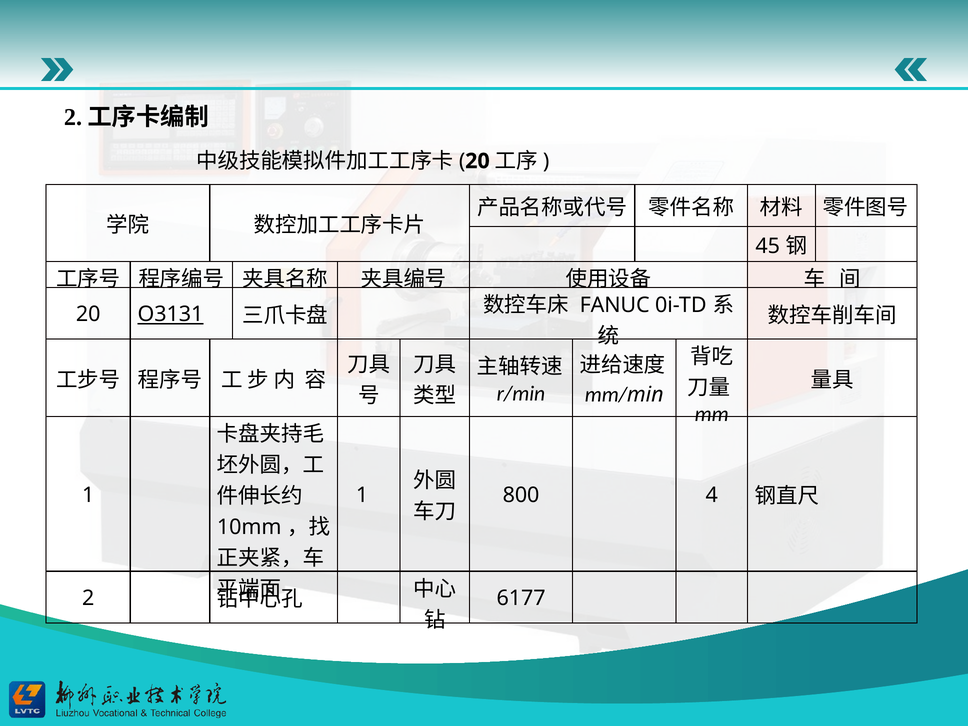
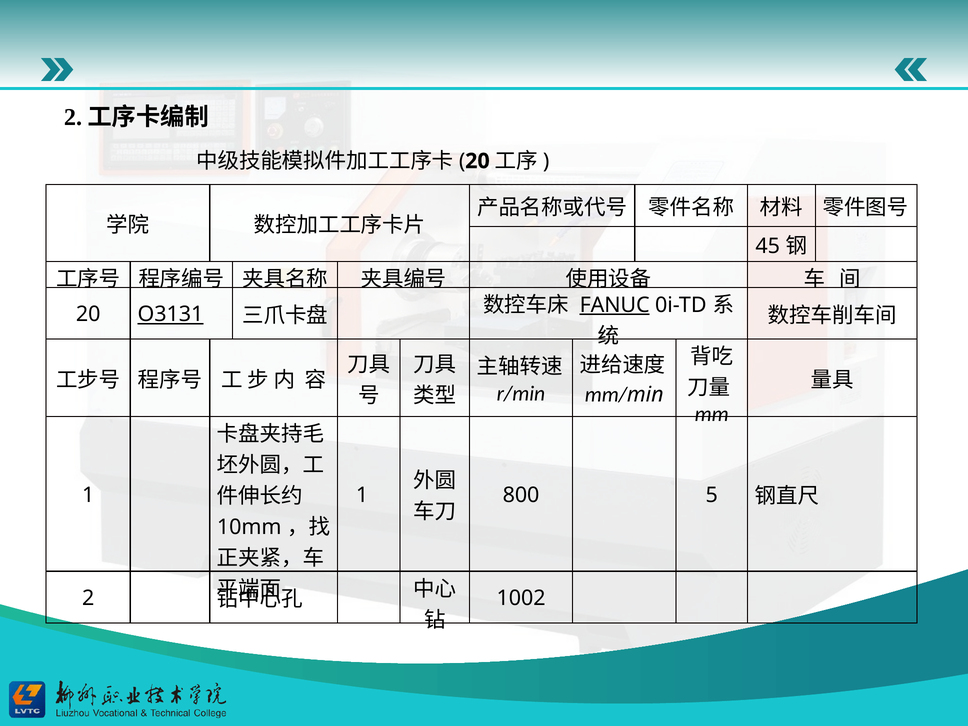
FANUC underline: none -> present
4: 4 -> 5
6177: 6177 -> 1002
